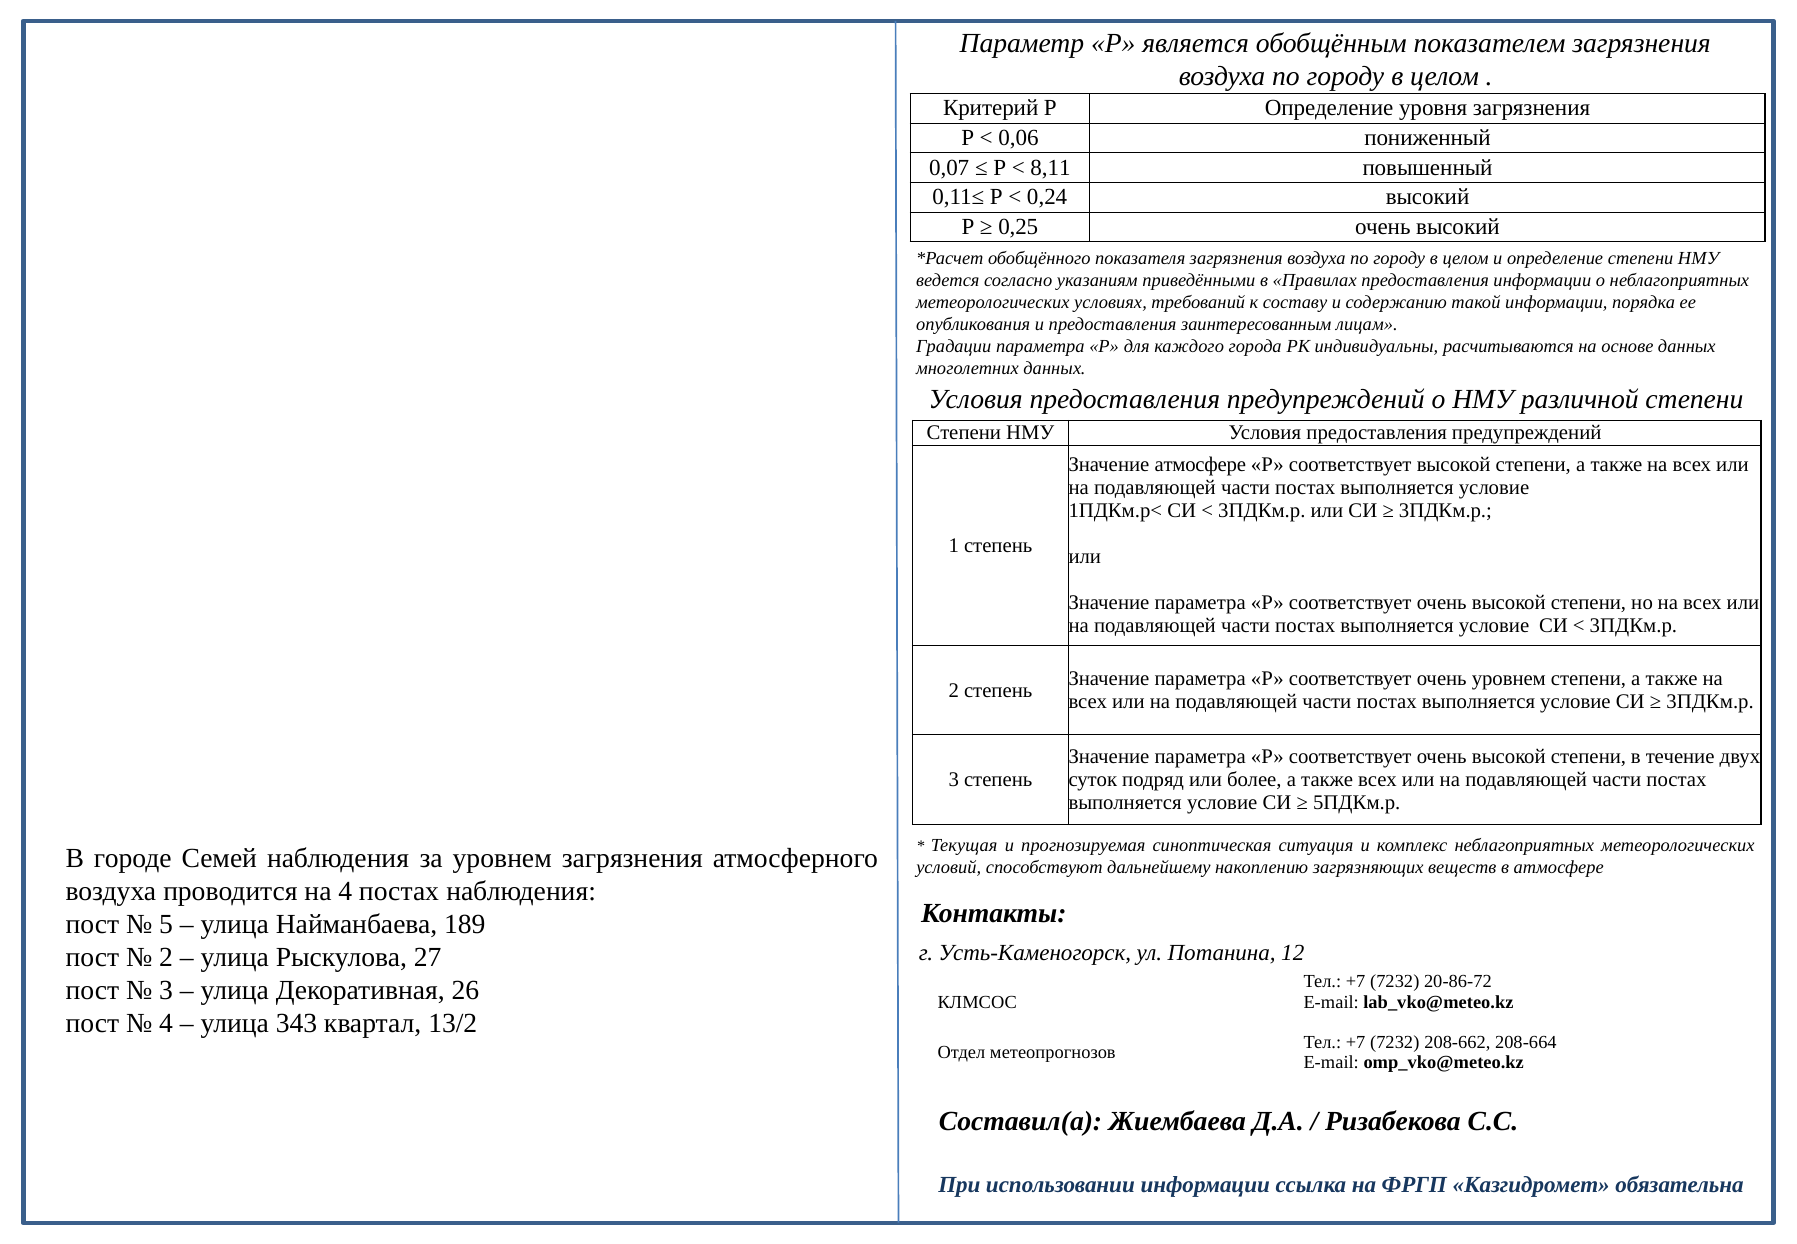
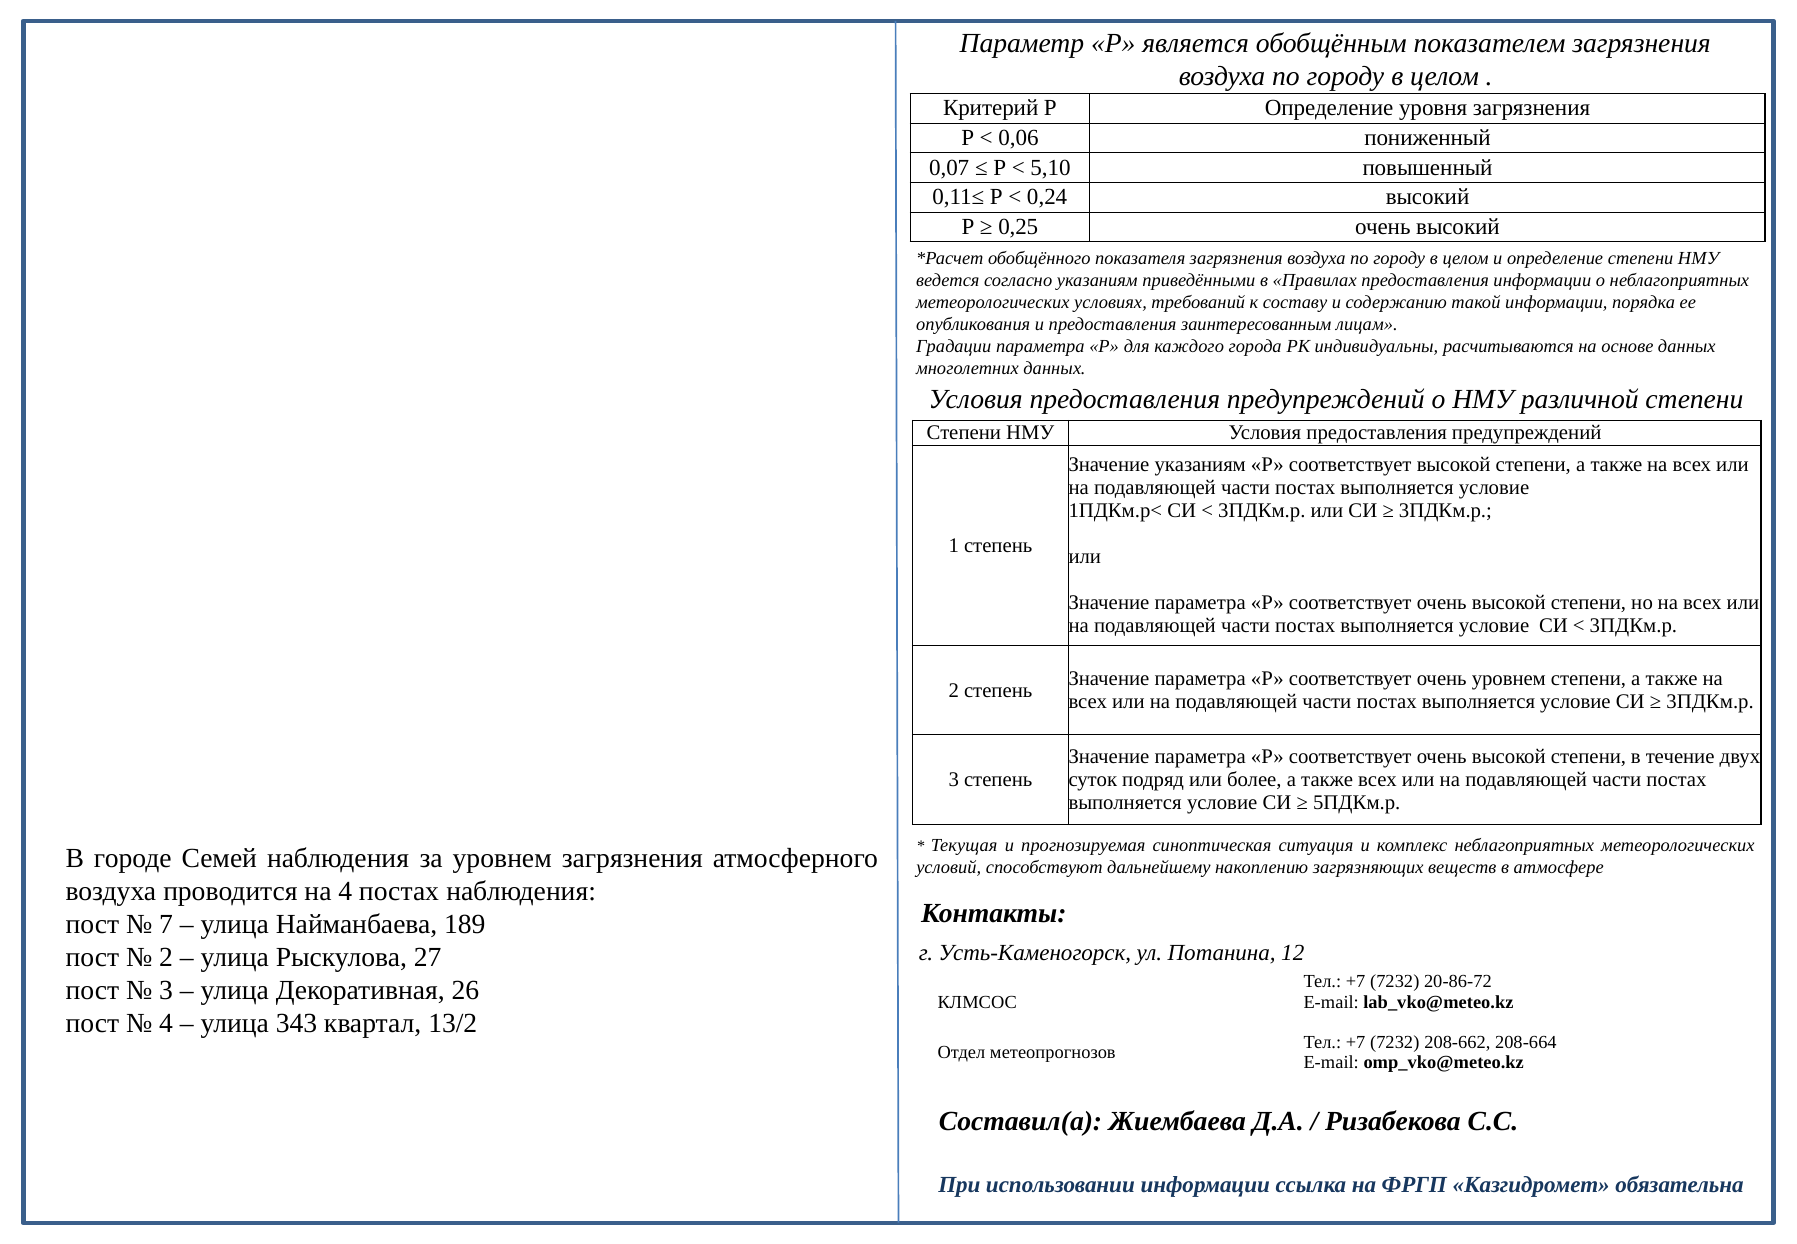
8,11: 8,11 -> 5,10
Значение атмосфере: атмосфере -> указаниям
5: 5 -> 7
